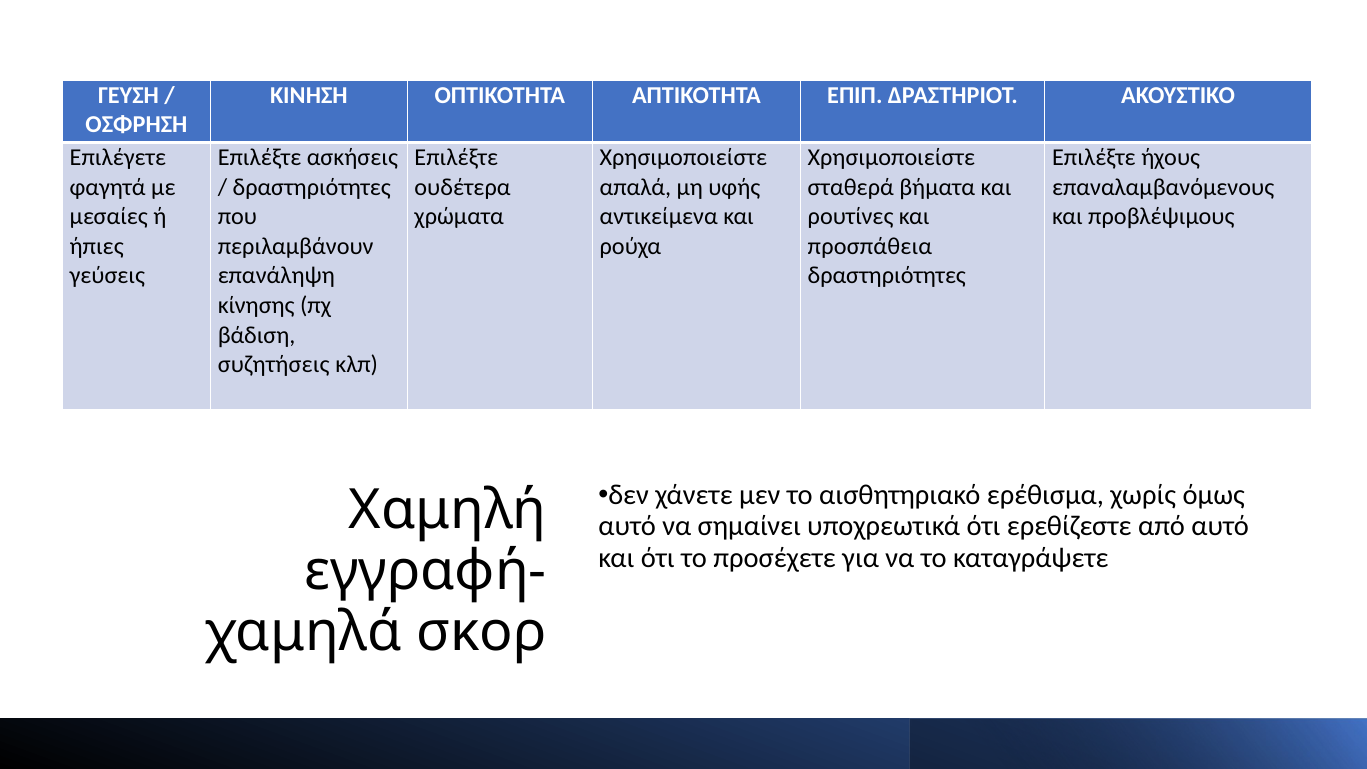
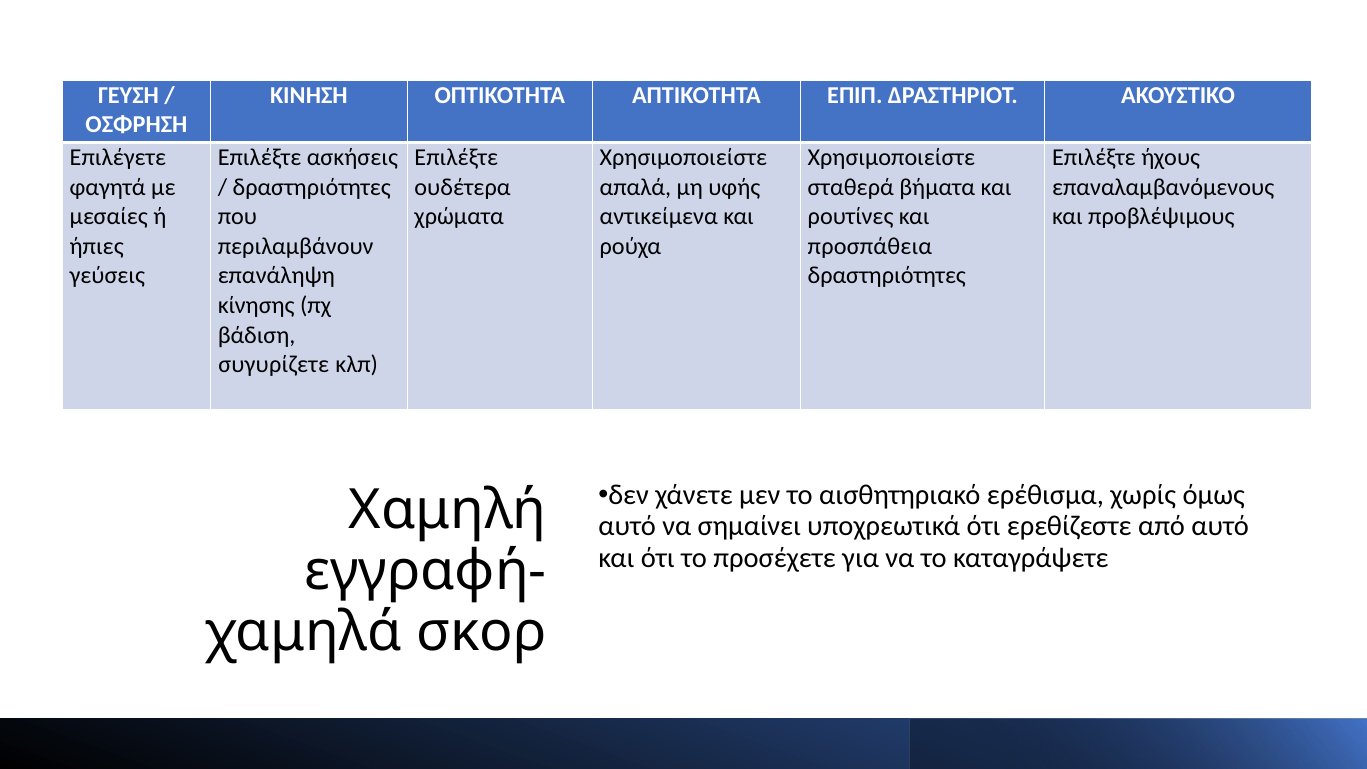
συζητήσεις: συζητήσεις -> συγυρίζετε
